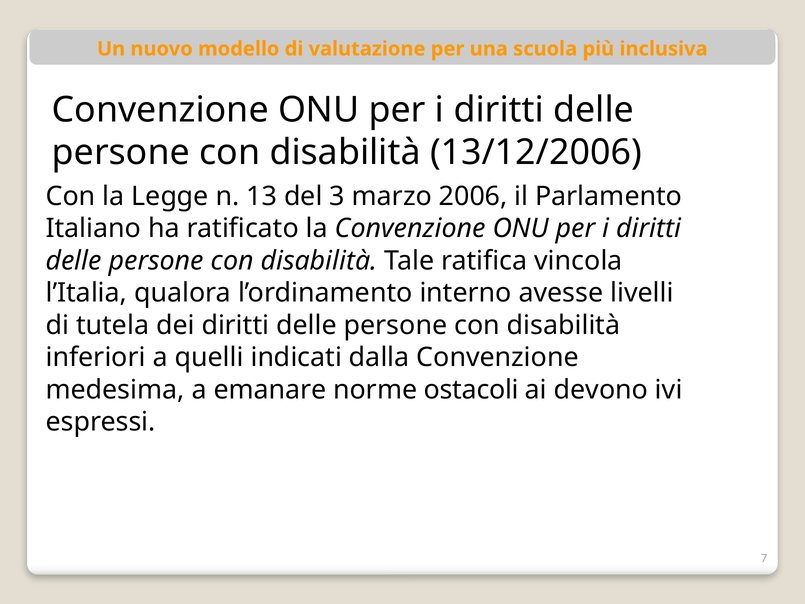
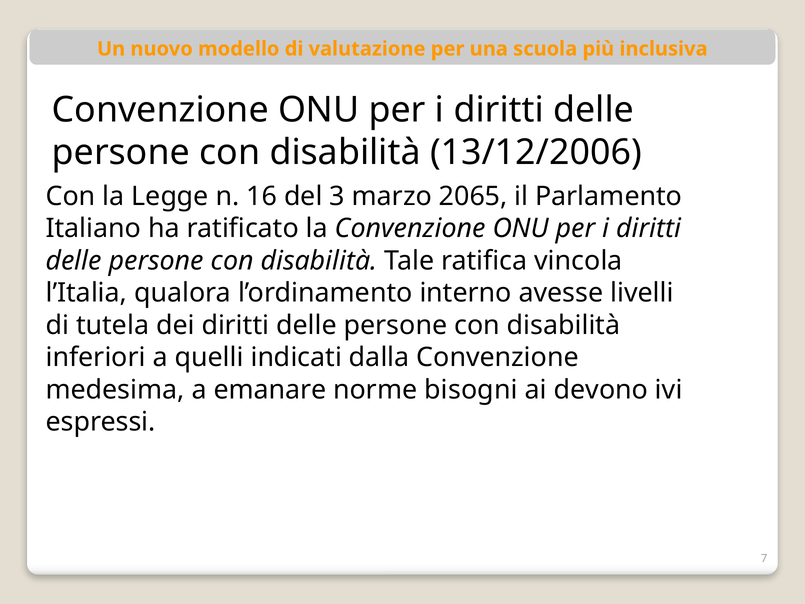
13: 13 -> 16
2006: 2006 -> 2065
ostacoli: ostacoli -> bisogni
